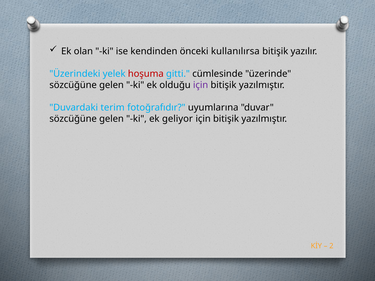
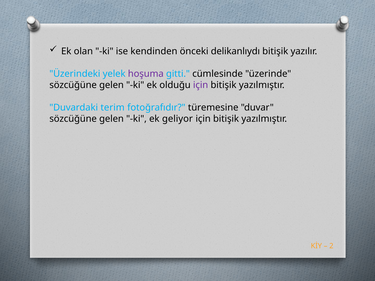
kullanılırsa: kullanılırsa -> delikanlıydı
hoşuma colour: red -> purple
uyumlarına: uyumlarına -> türemesine
